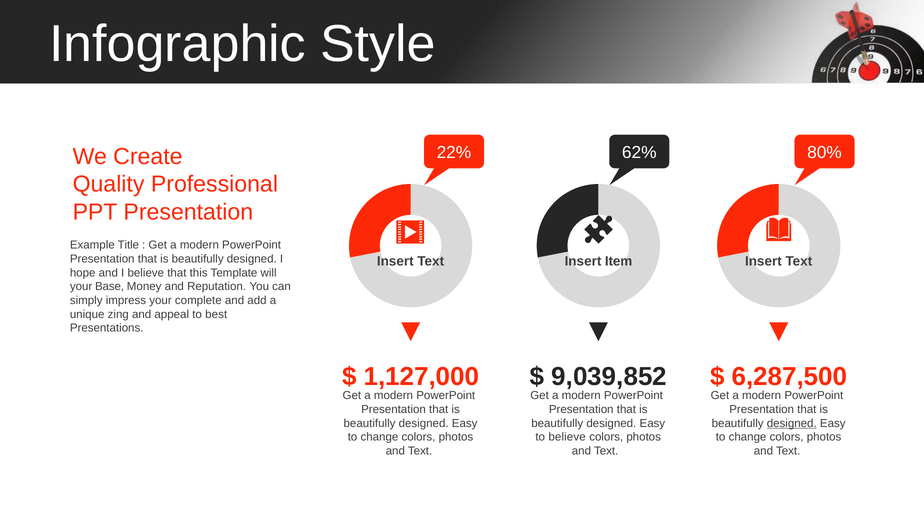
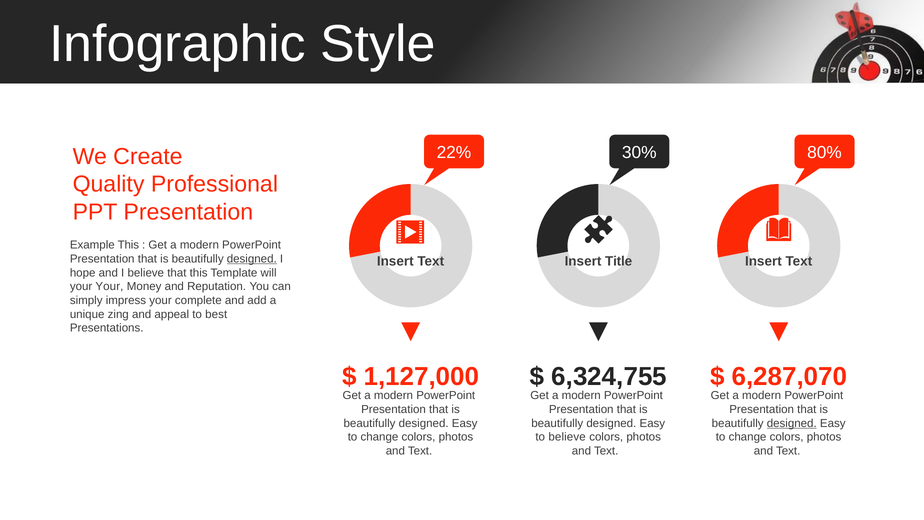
62%: 62% -> 30%
Example Title: Title -> This
designed at (252, 259) underline: none -> present
Item: Item -> Title
your Base: Base -> Your
9,039,852: 9,039,852 -> 6,324,755
6,287,500: 6,287,500 -> 6,287,070
